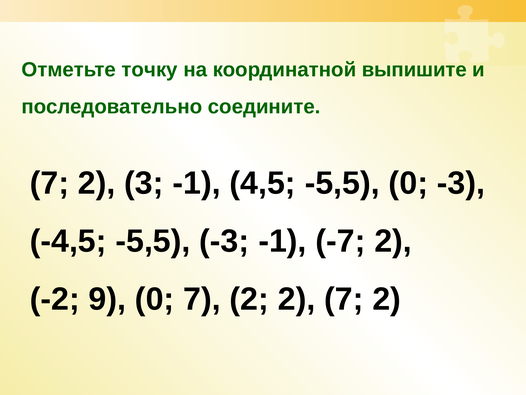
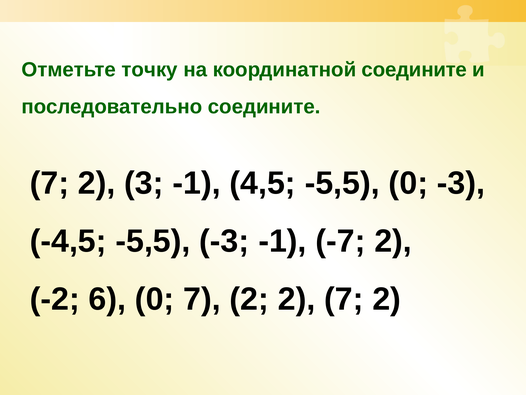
координатной выпишите: выпишите -> соедините
9: 9 -> 6
